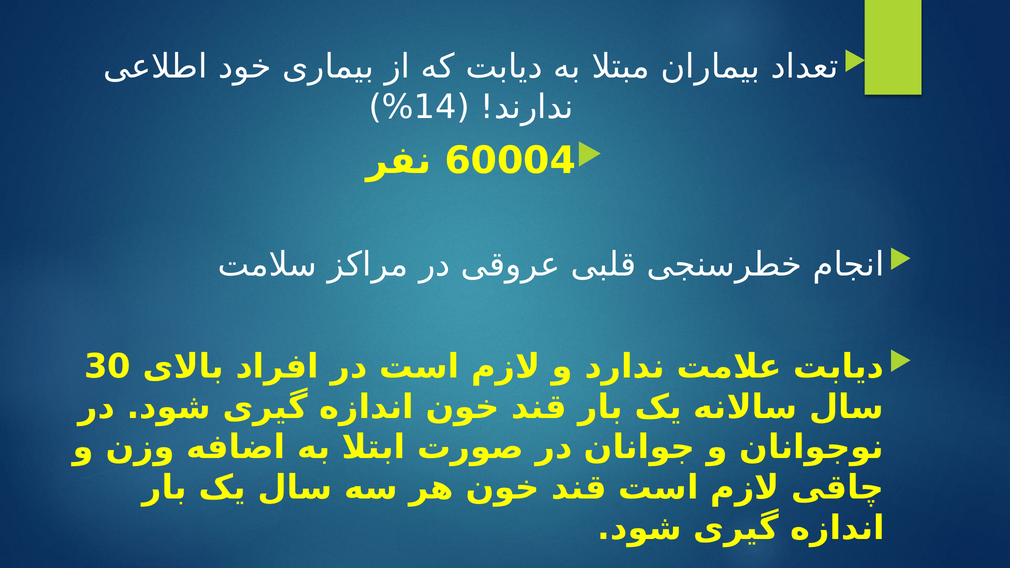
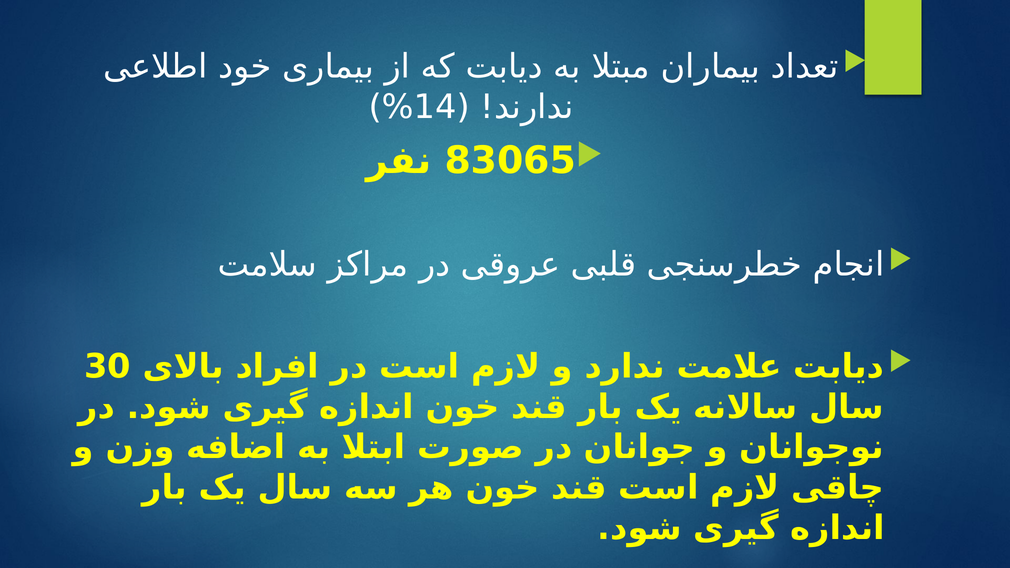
60004: 60004 -> 83065
